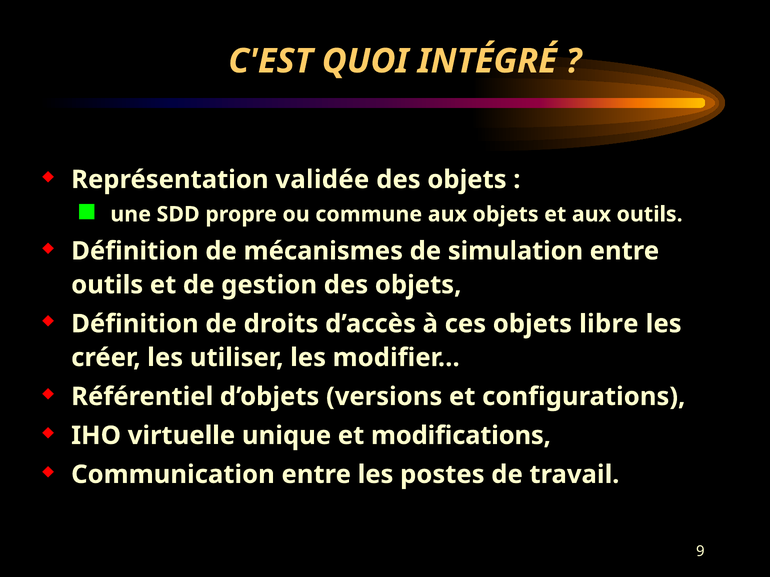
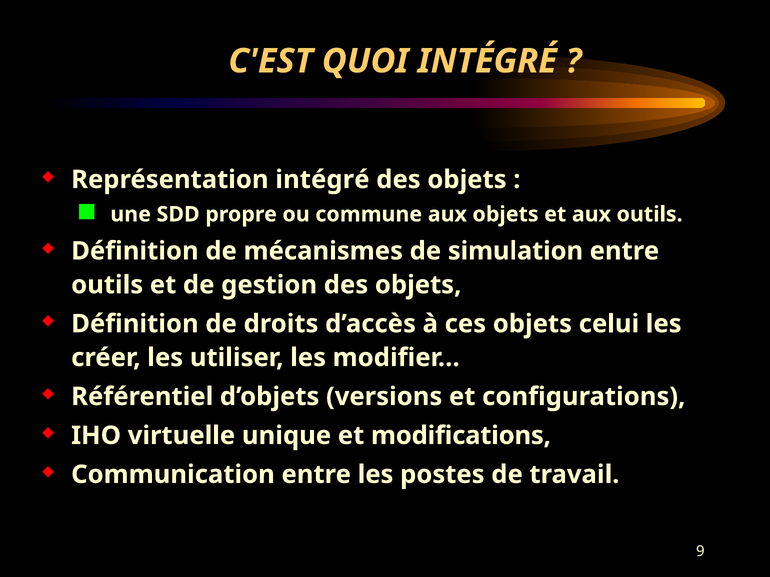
Représentation validée: validée -> intégré
libre: libre -> celui
